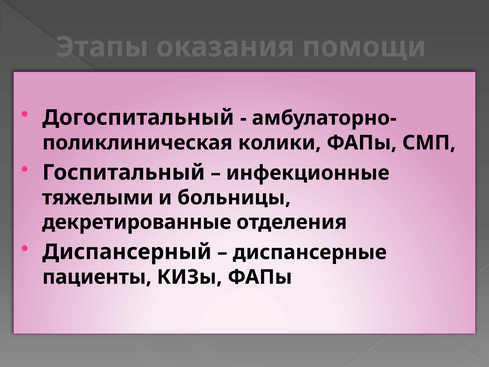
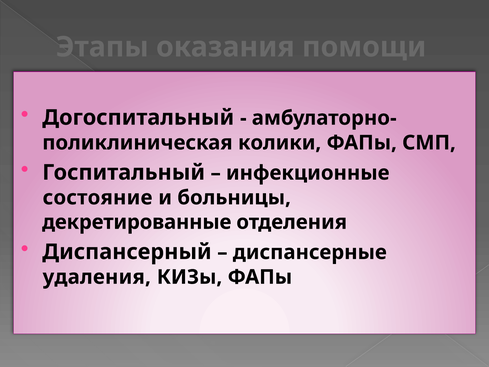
тяжелыми: тяжелыми -> состояние
пациенты: пациенты -> удаления
